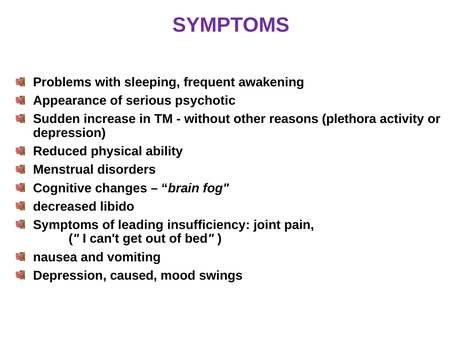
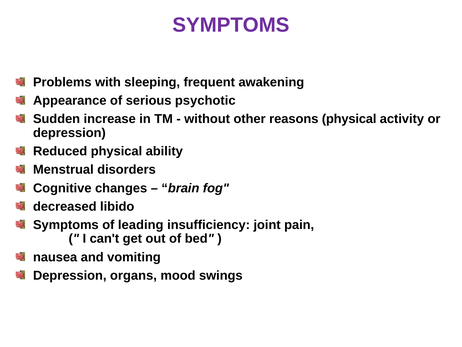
reasons plethora: plethora -> physical
caused: caused -> organs
